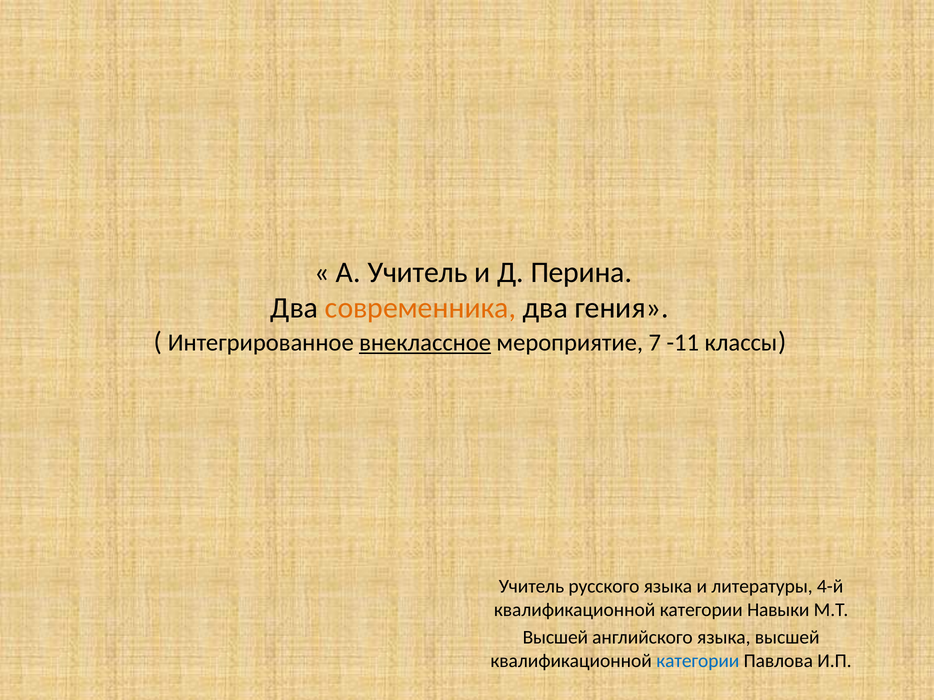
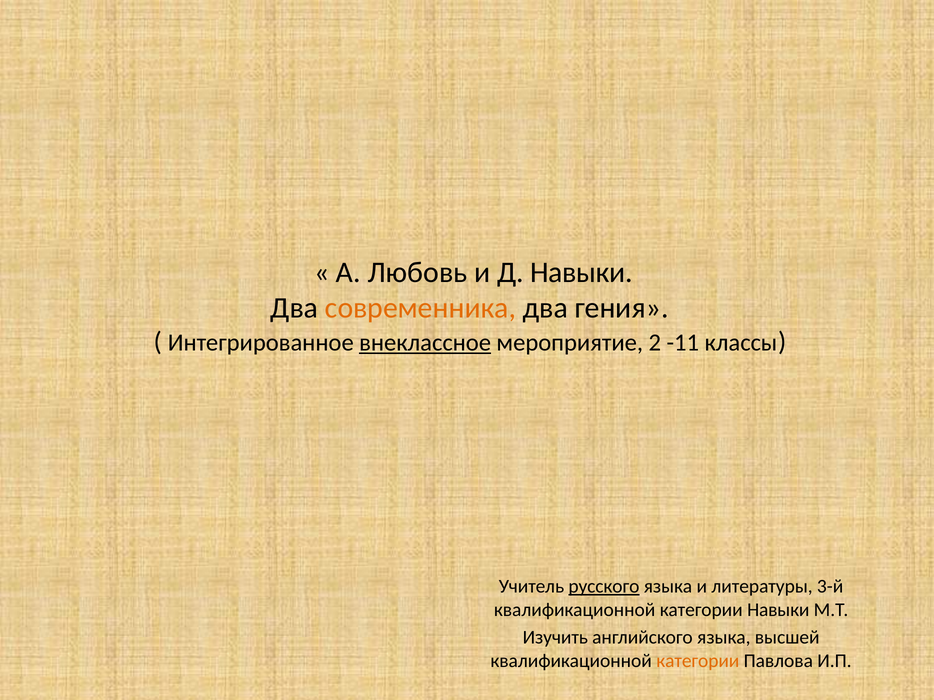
А Учитель: Учитель -> Любовь
Д Перина: Перина -> Навыки
7: 7 -> 2
русского underline: none -> present
4-й: 4-й -> 3-й
Высшей at (555, 638): Высшей -> Изучить
категории at (698, 661) colour: blue -> orange
